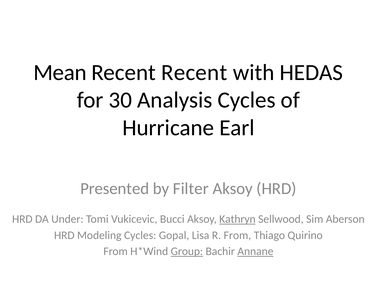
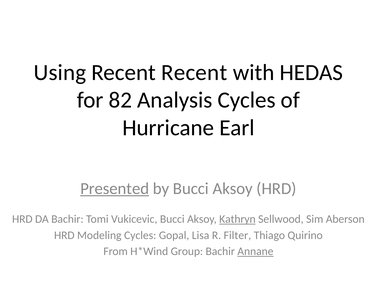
Mean: Mean -> Using
30: 30 -> 82
Presented underline: none -> present
by Filter: Filter -> Bucci
DA Under: Under -> Bachir
R From: From -> Filter
Group underline: present -> none
